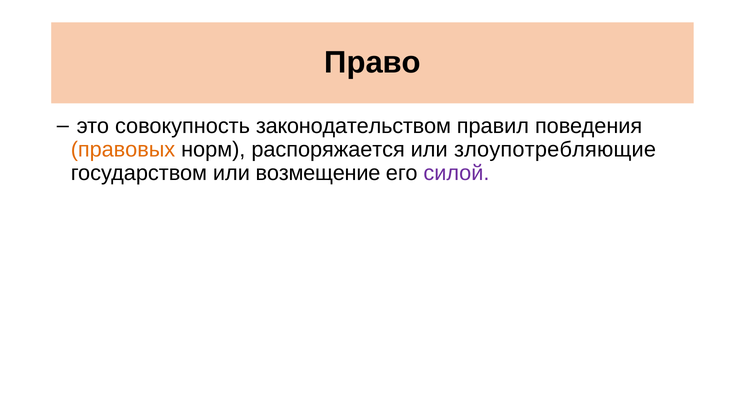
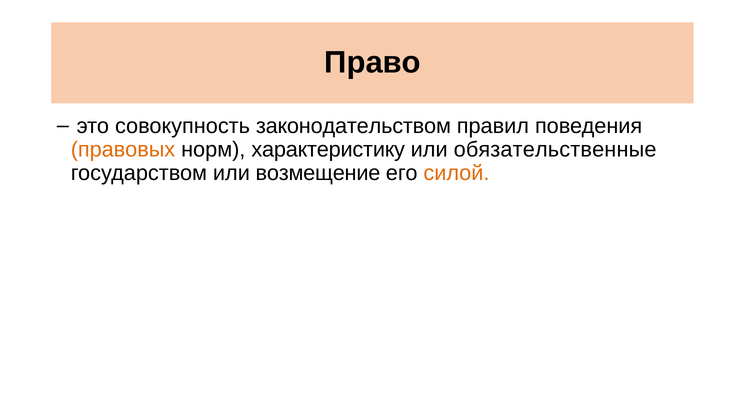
распоряжается: распоряжается -> характеристику
злоупотребляющие: злоупотребляющие -> обязательственные
силой colour: purple -> orange
